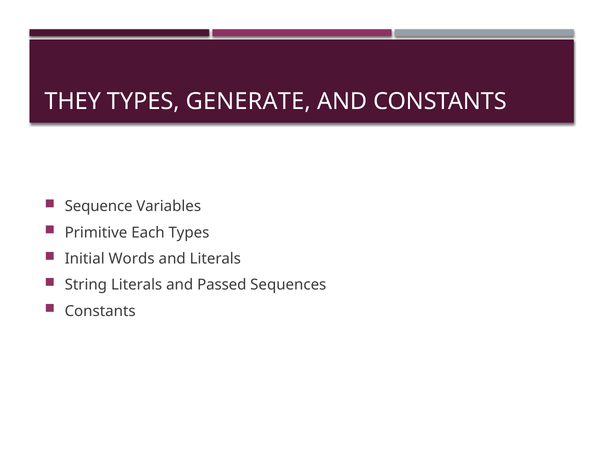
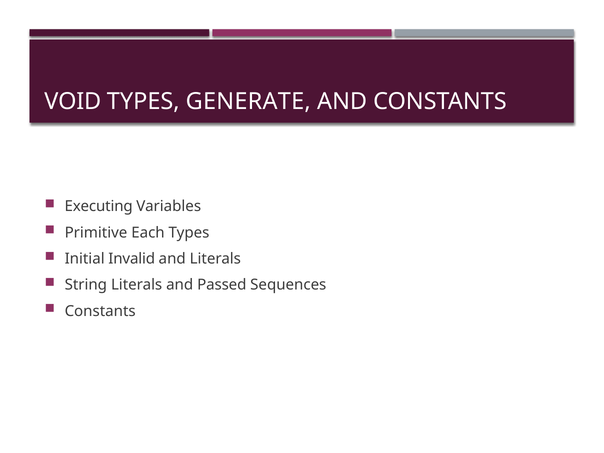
THEY: THEY -> VOID
Sequence: Sequence -> Executing
Words: Words -> Invalid
